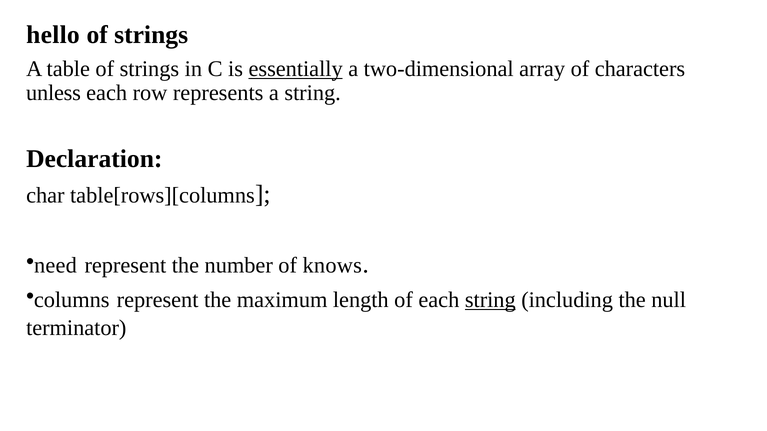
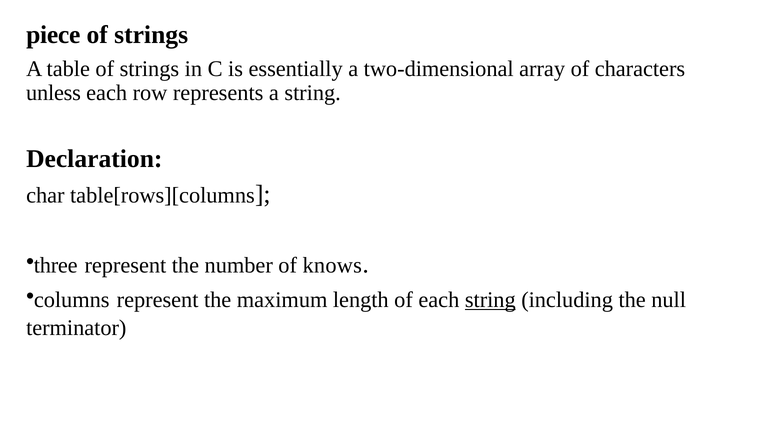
hello: hello -> piece
essentially underline: present -> none
need: need -> three
